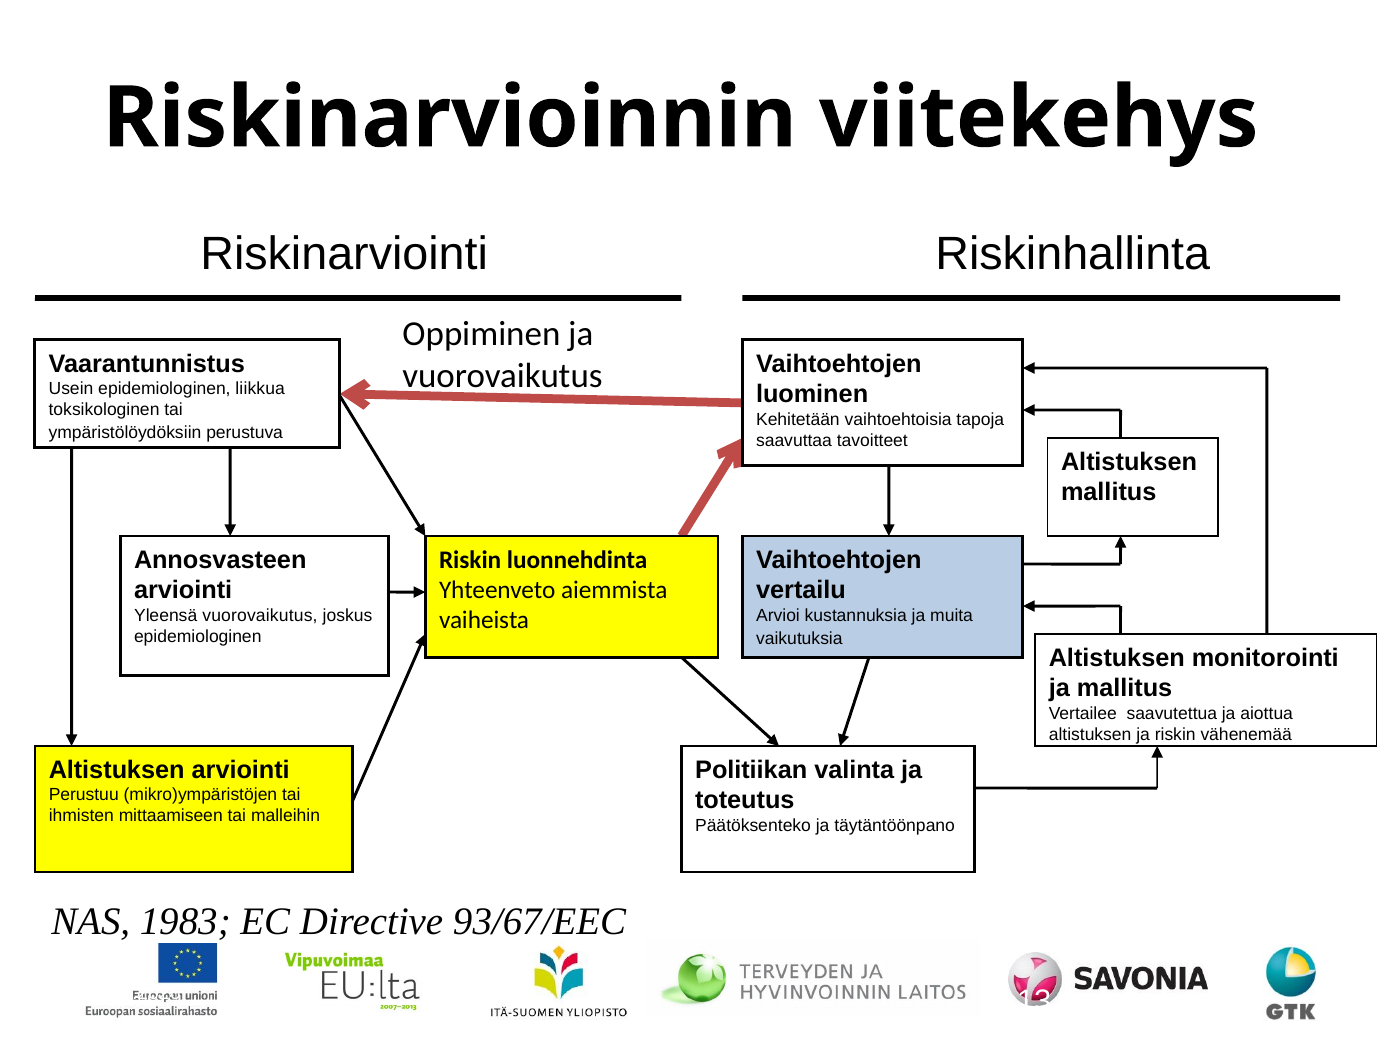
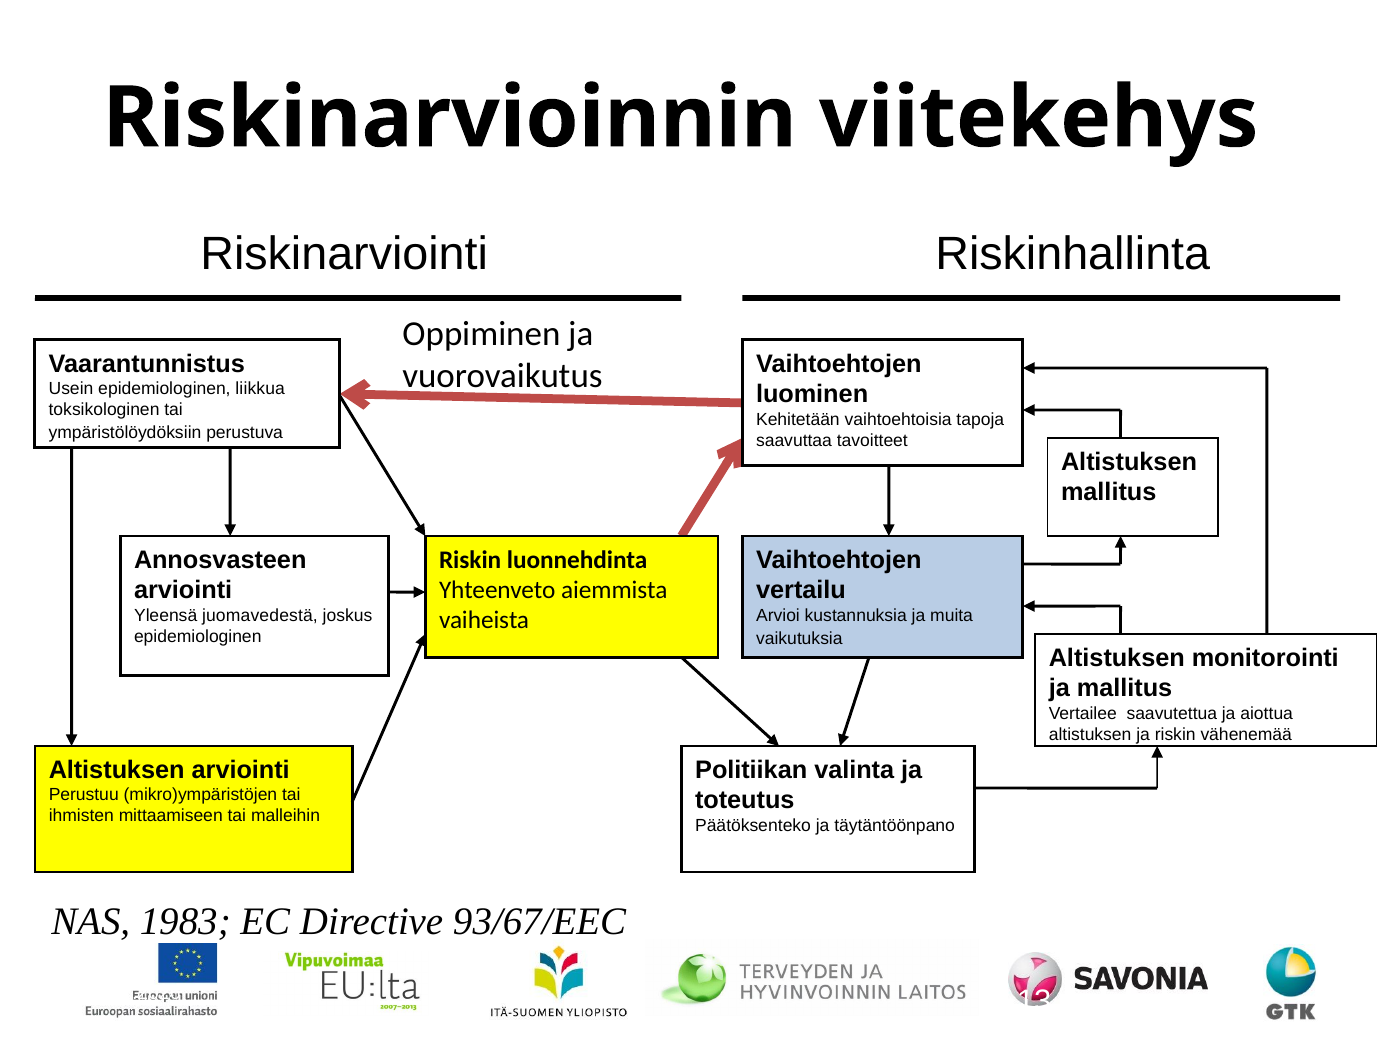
Yleensä vuorovaikutus: vuorovaikutus -> juomavedestä
